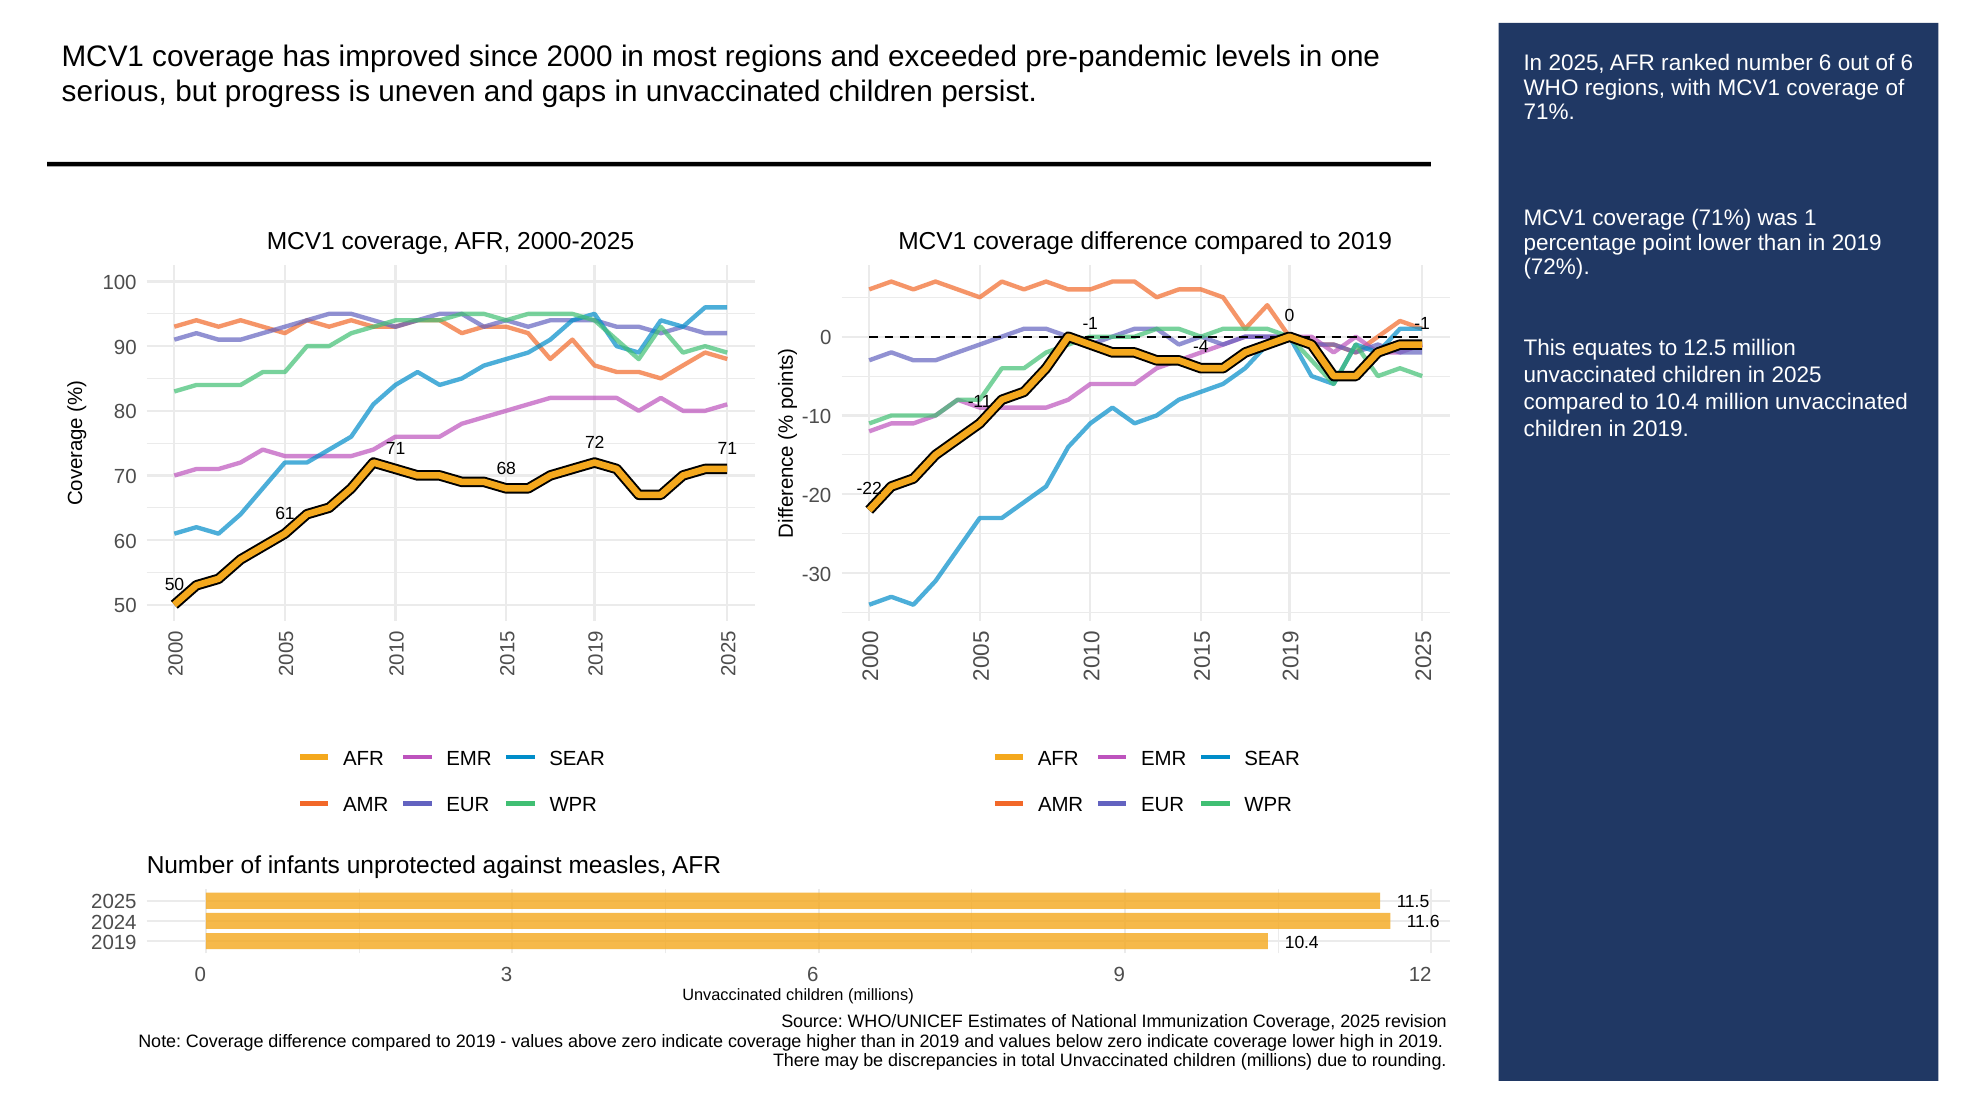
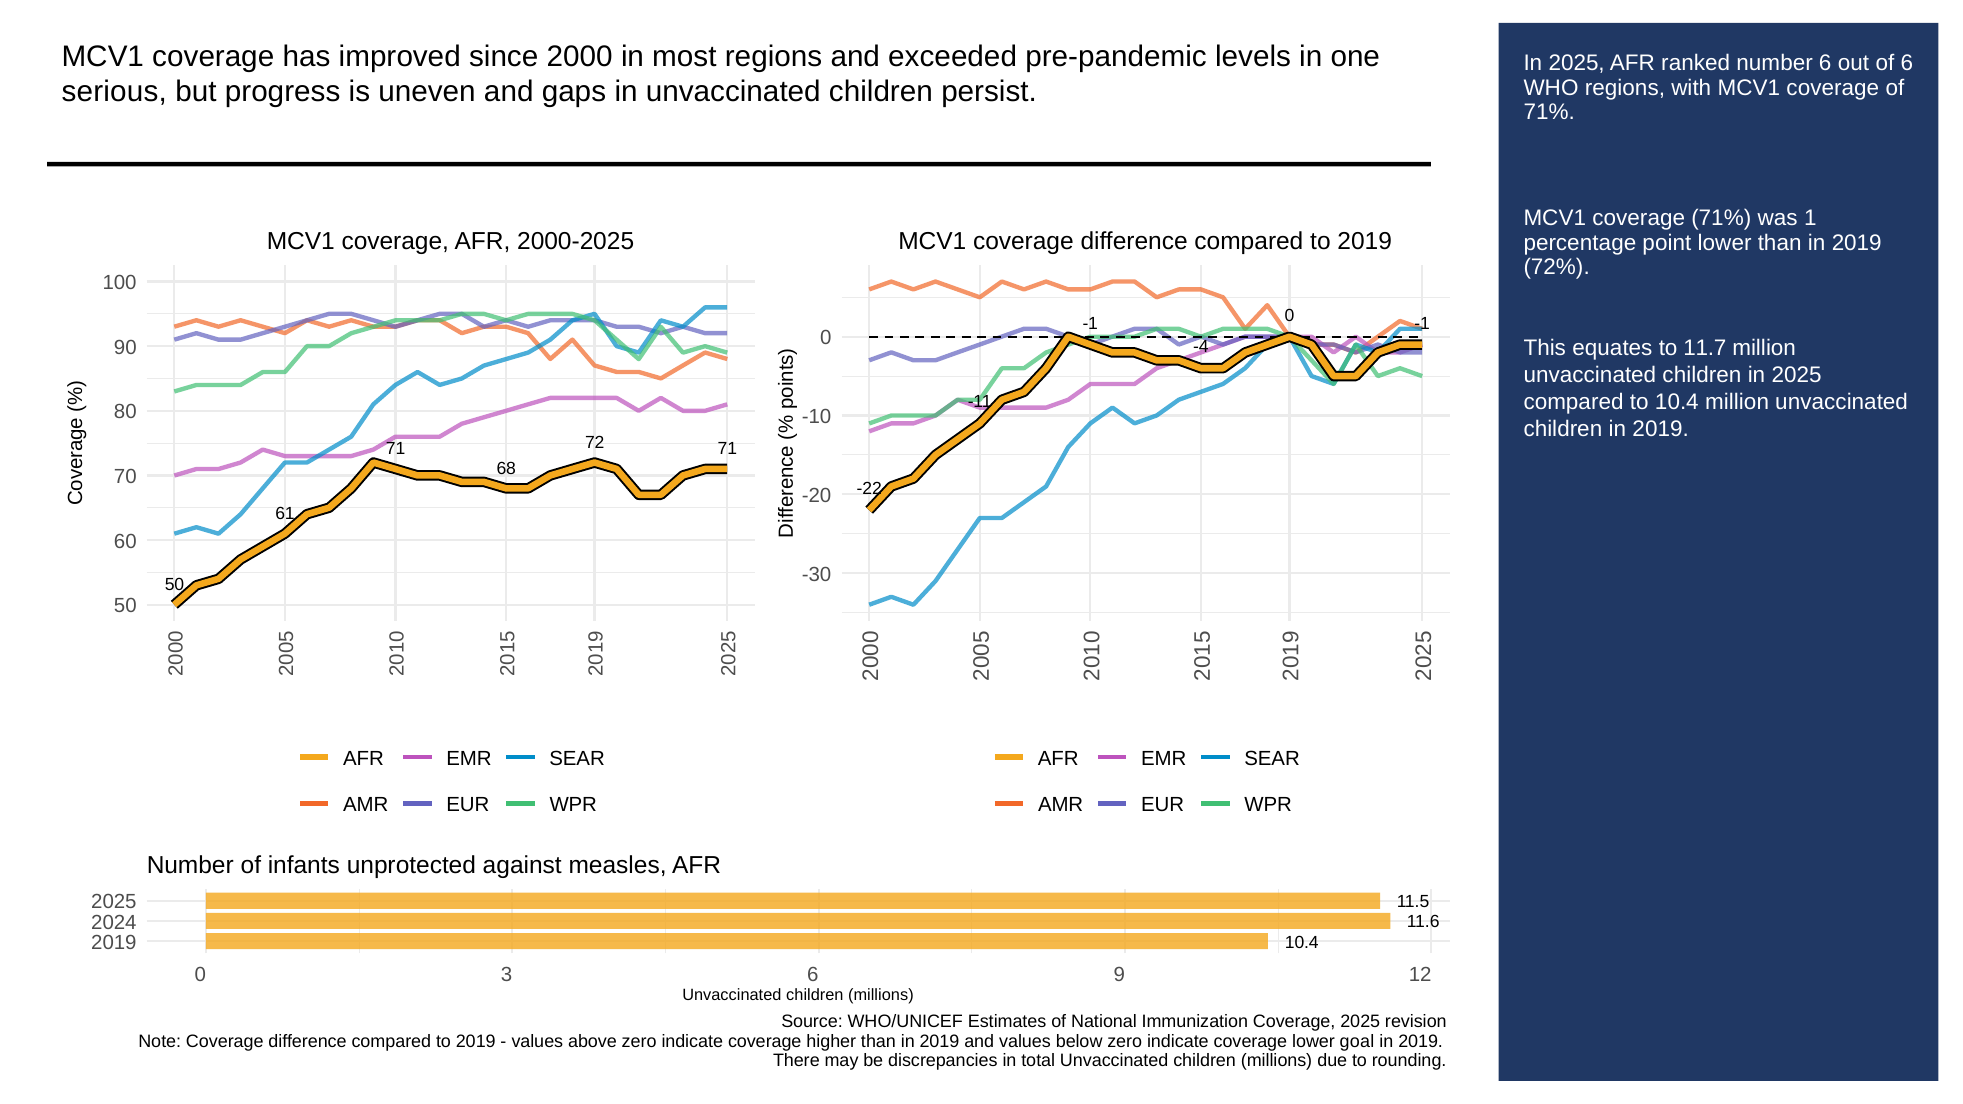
12.5: 12.5 -> 11.7
high: high -> goal
